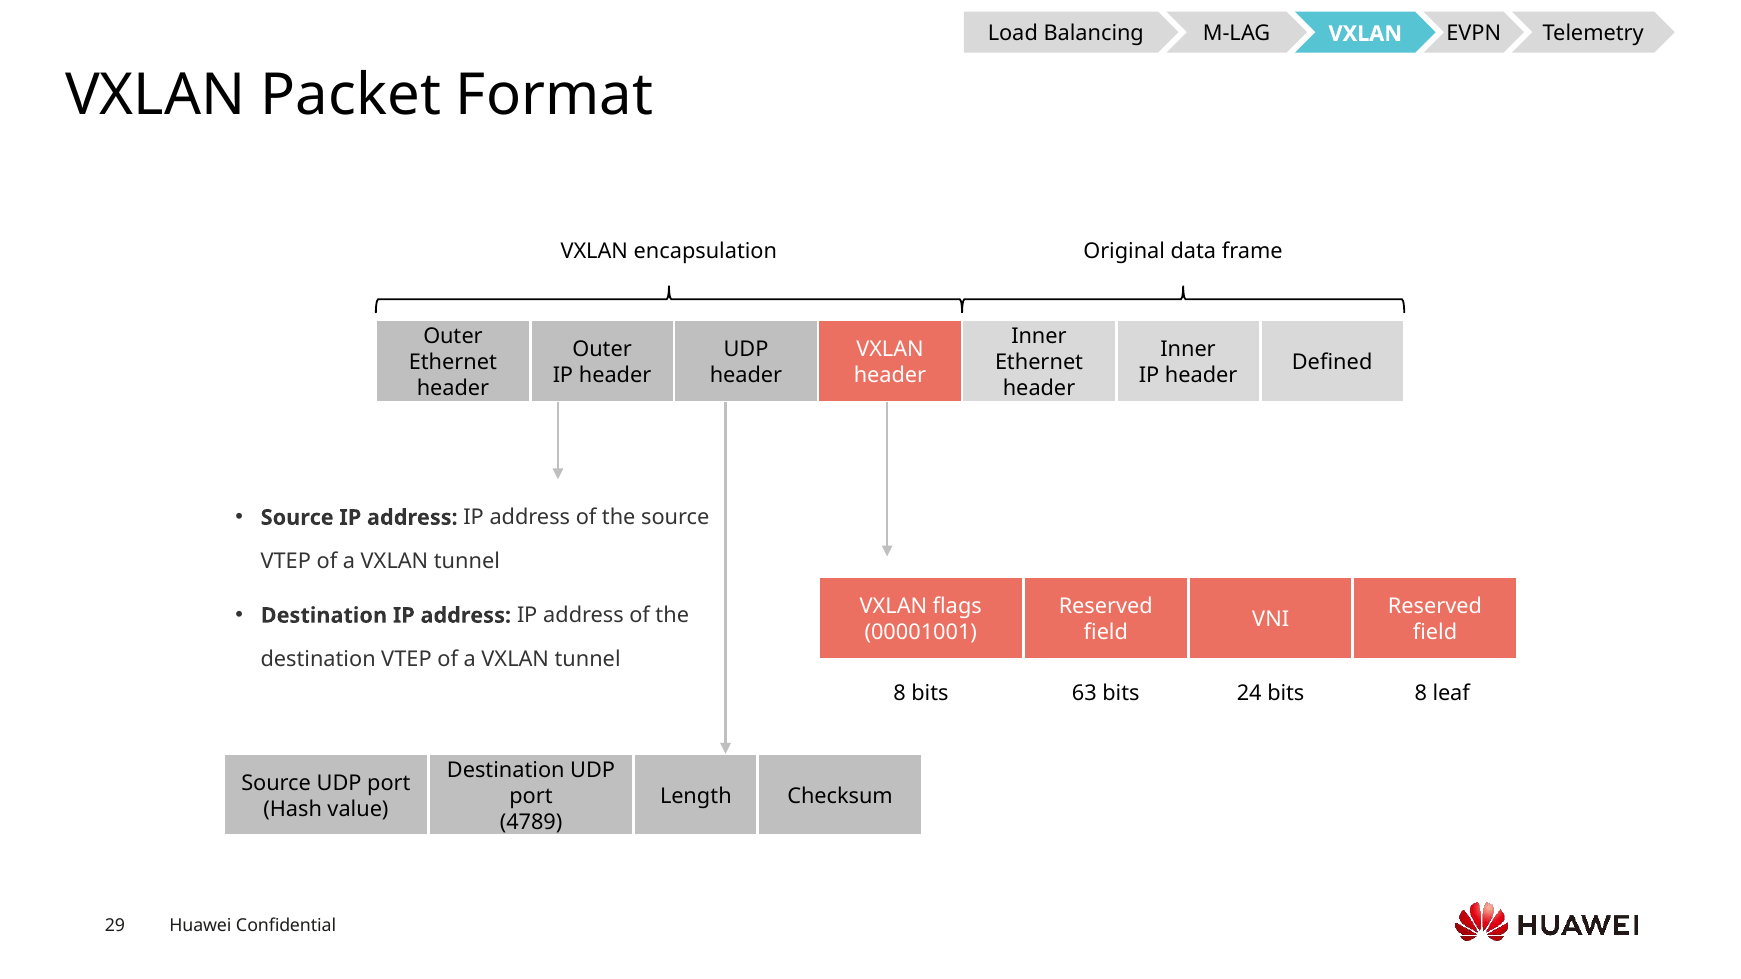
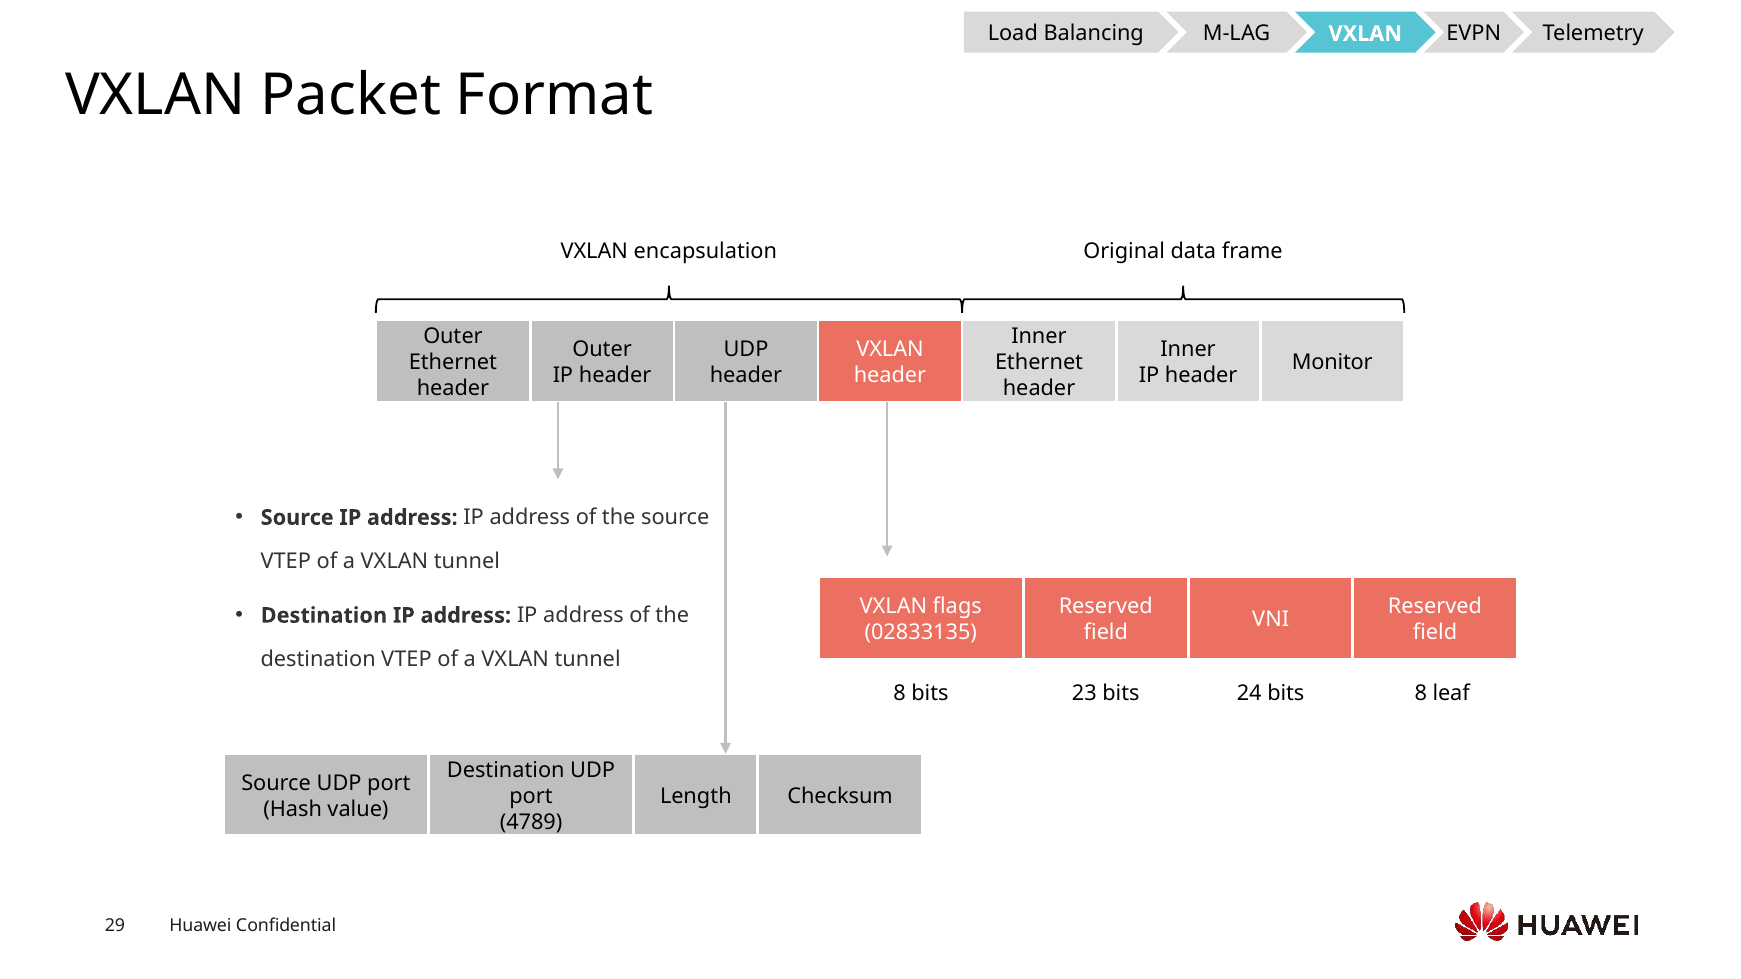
Defined: Defined -> Monitor
00001001: 00001001 -> 02833135
63: 63 -> 23
